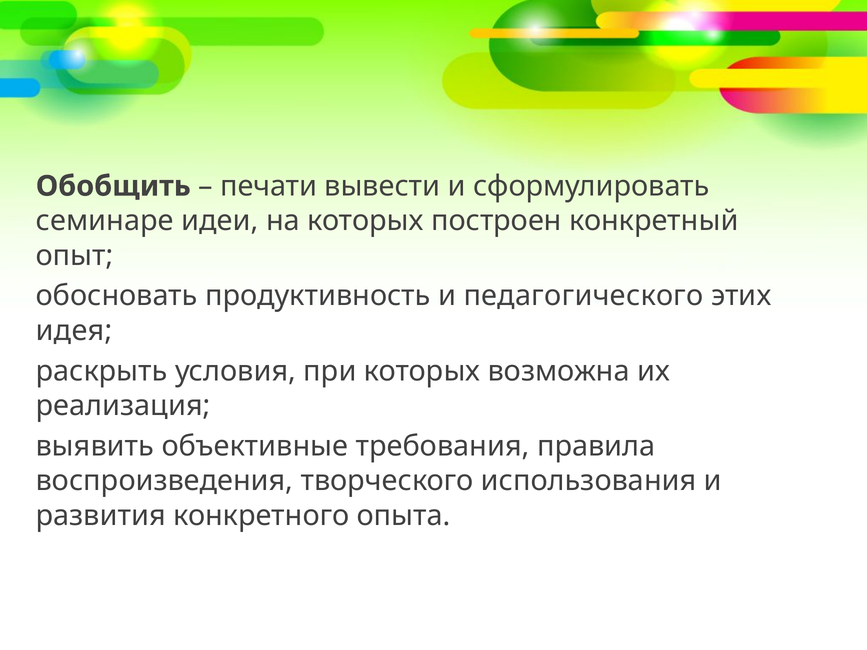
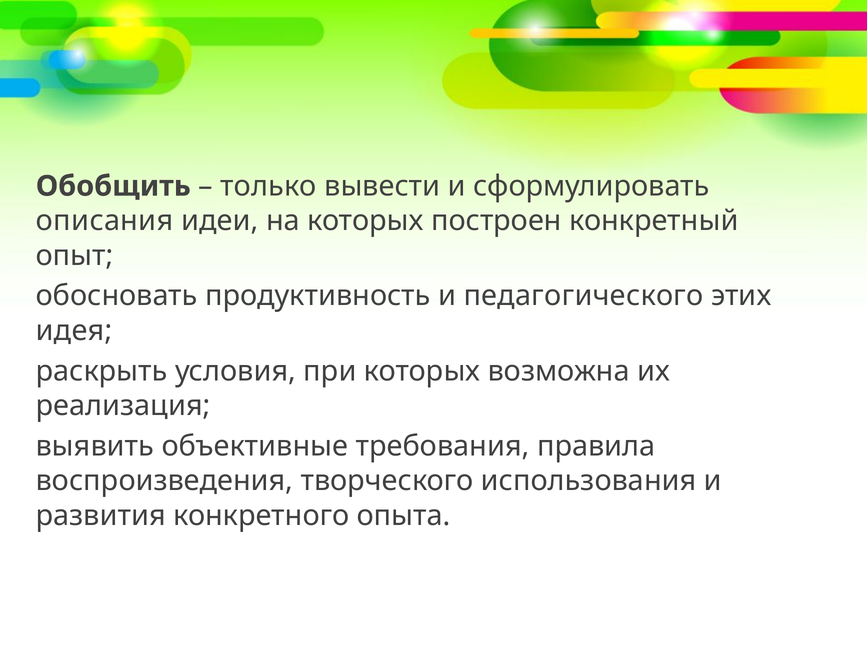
печати: печати -> только
семинаре: семинаре -> описания
